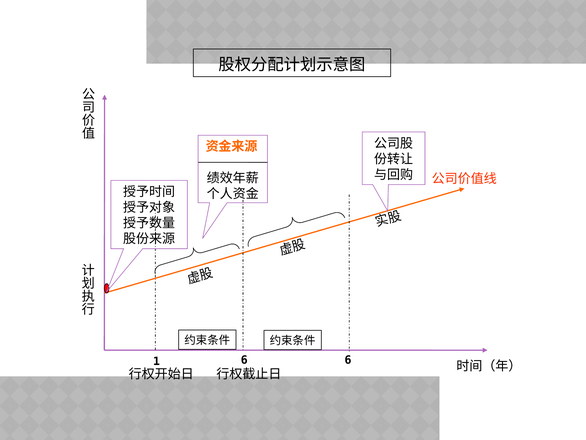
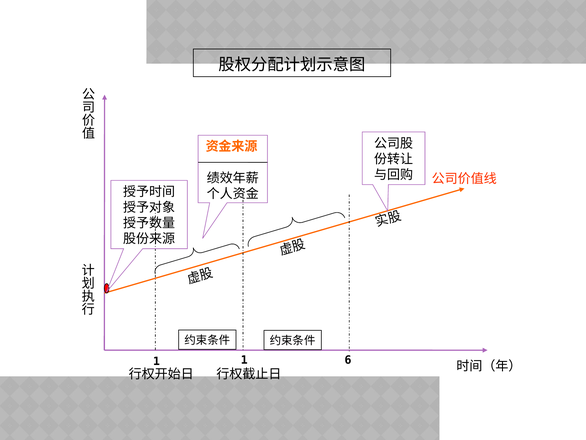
1 6: 6 -> 1
